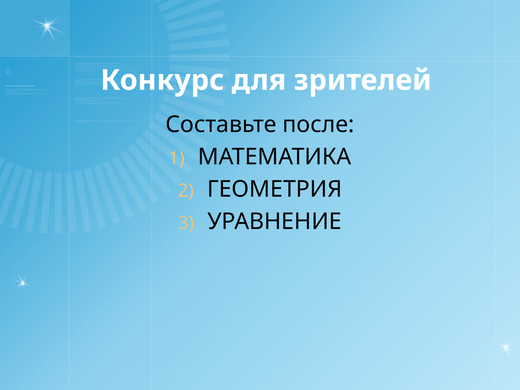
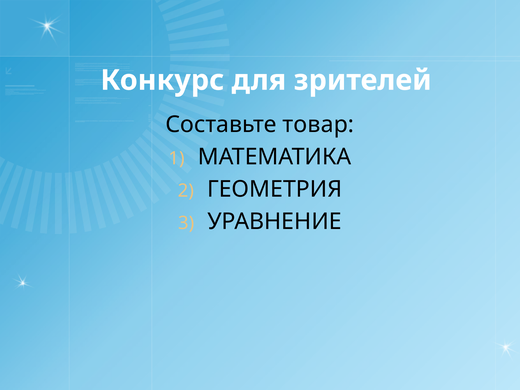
после: после -> товар
